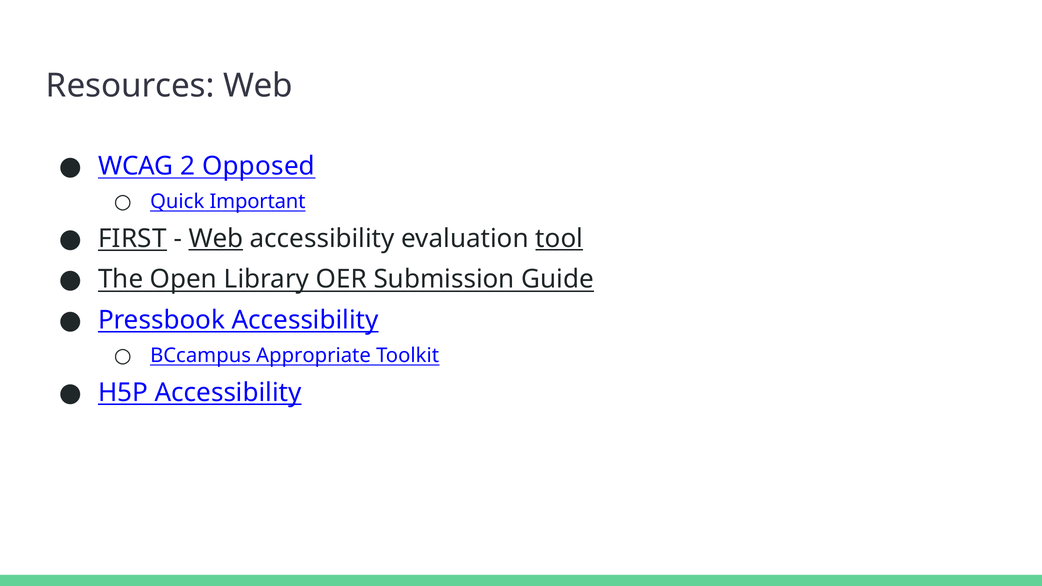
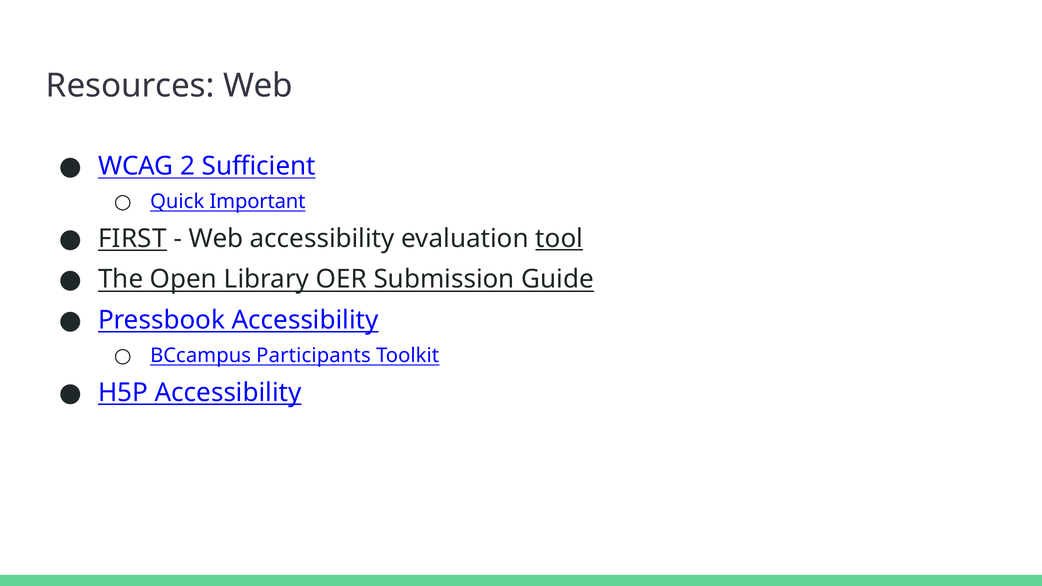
Opposed: Opposed -> Sufficient
Web at (216, 239) underline: present -> none
Appropriate: Appropriate -> Participants
